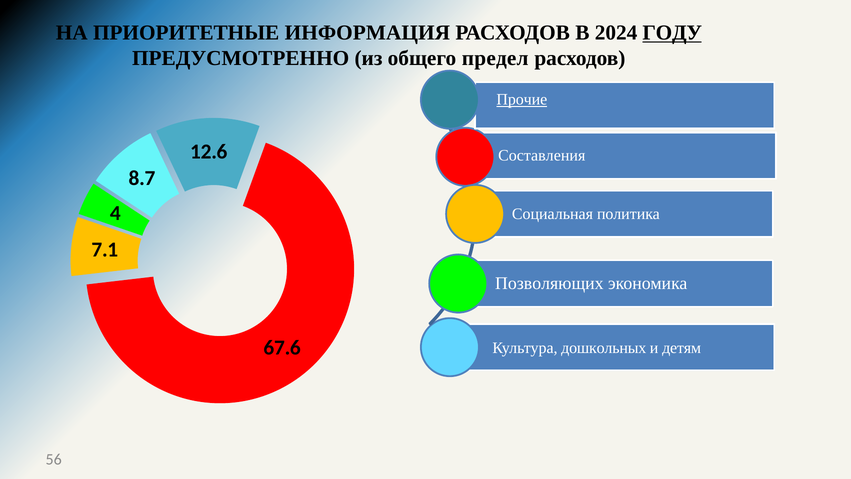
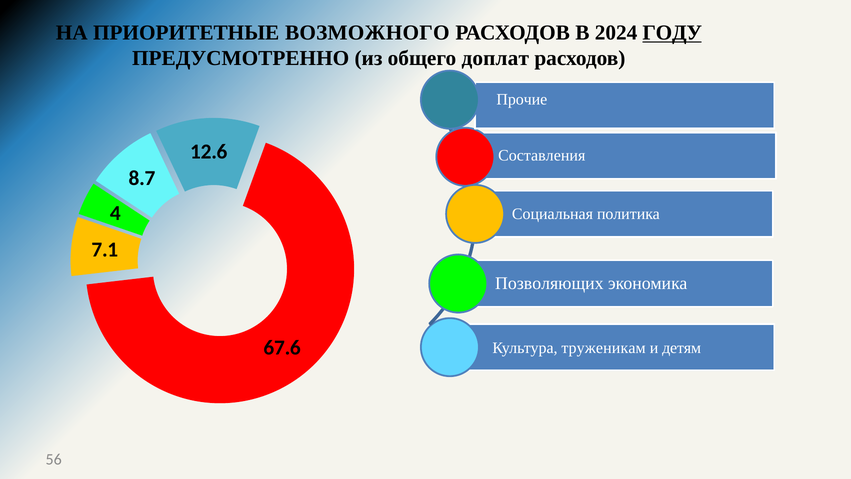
ИНФОРМАЦИЯ: ИНФОРМАЦИЯ -> ВОЗМОЖНОГО
предел: предел -> доплат
Прочие underline: present -> none
дошкольных: дошкольных -> труженикам
